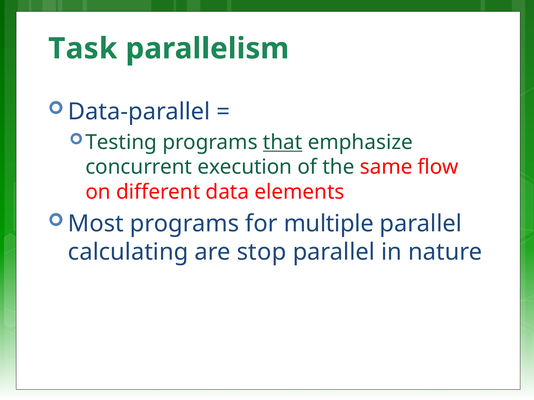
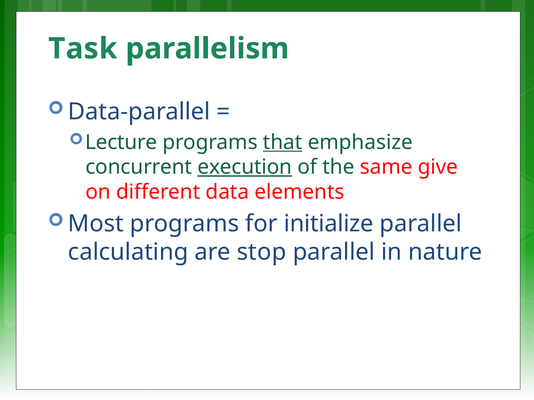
Testing: Testing -> Lecture
execution underline: none -> present
flow: flow -> give
multiple: multiple -> initialize
